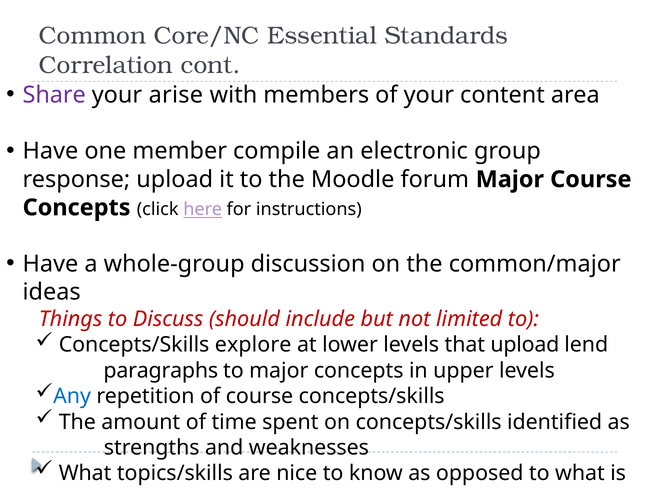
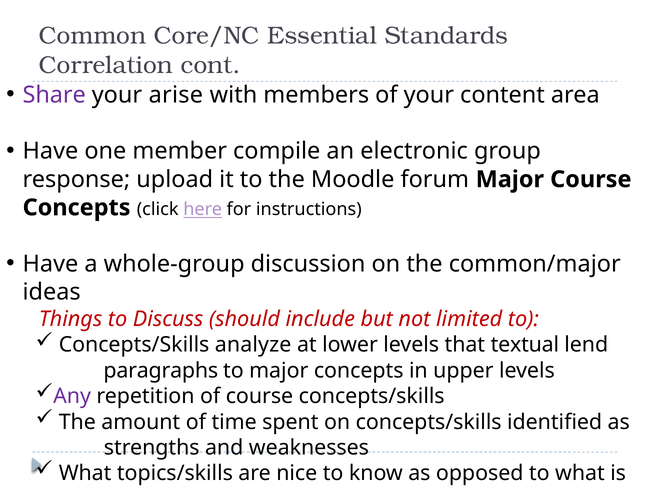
explore: explore -> analyze
that upload: upload -> textual
Any colour: blue -> purple
